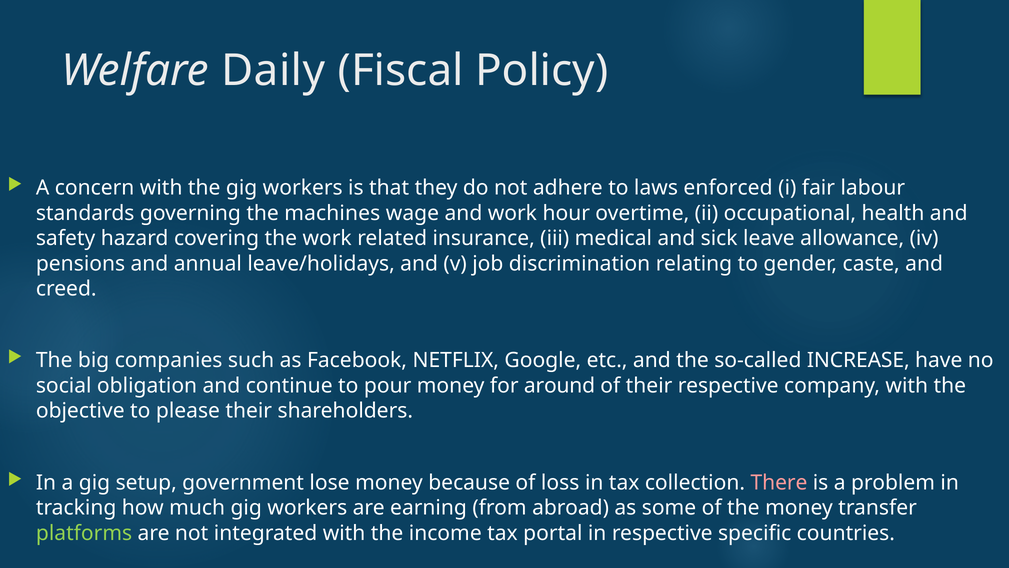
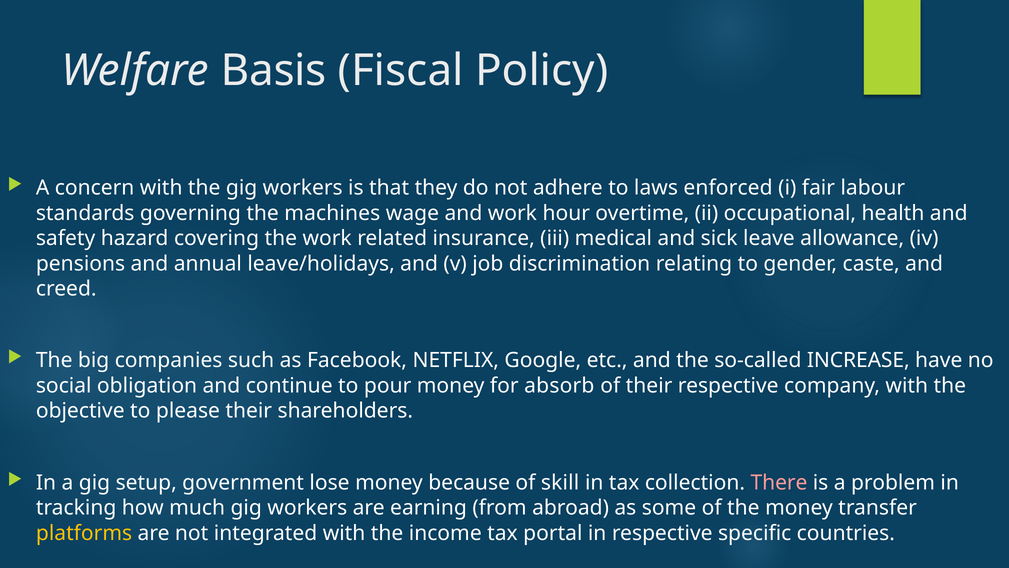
Daily: Daily -> Basis
around: around -> absorb
loss: loss -> skill
platforms colour: light green -> yellow
